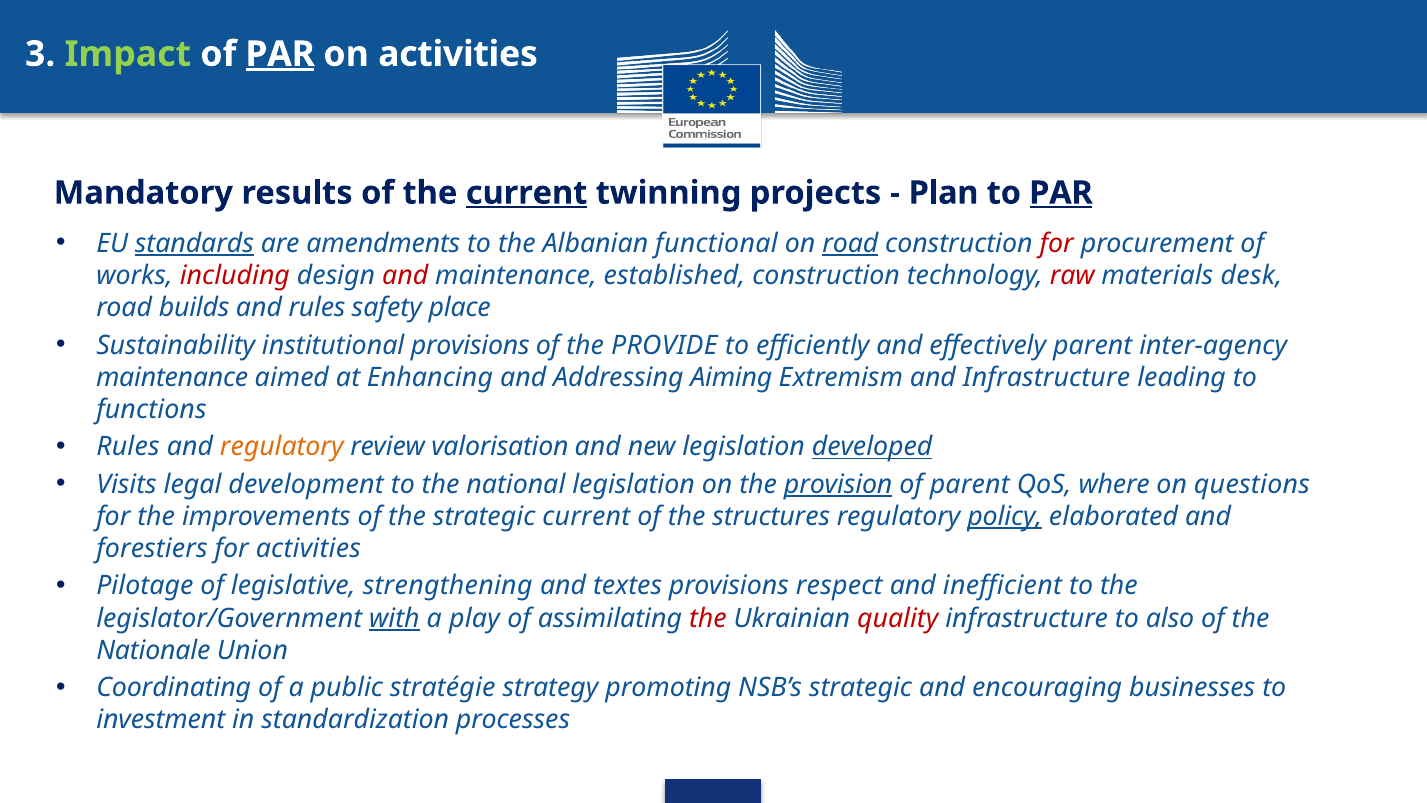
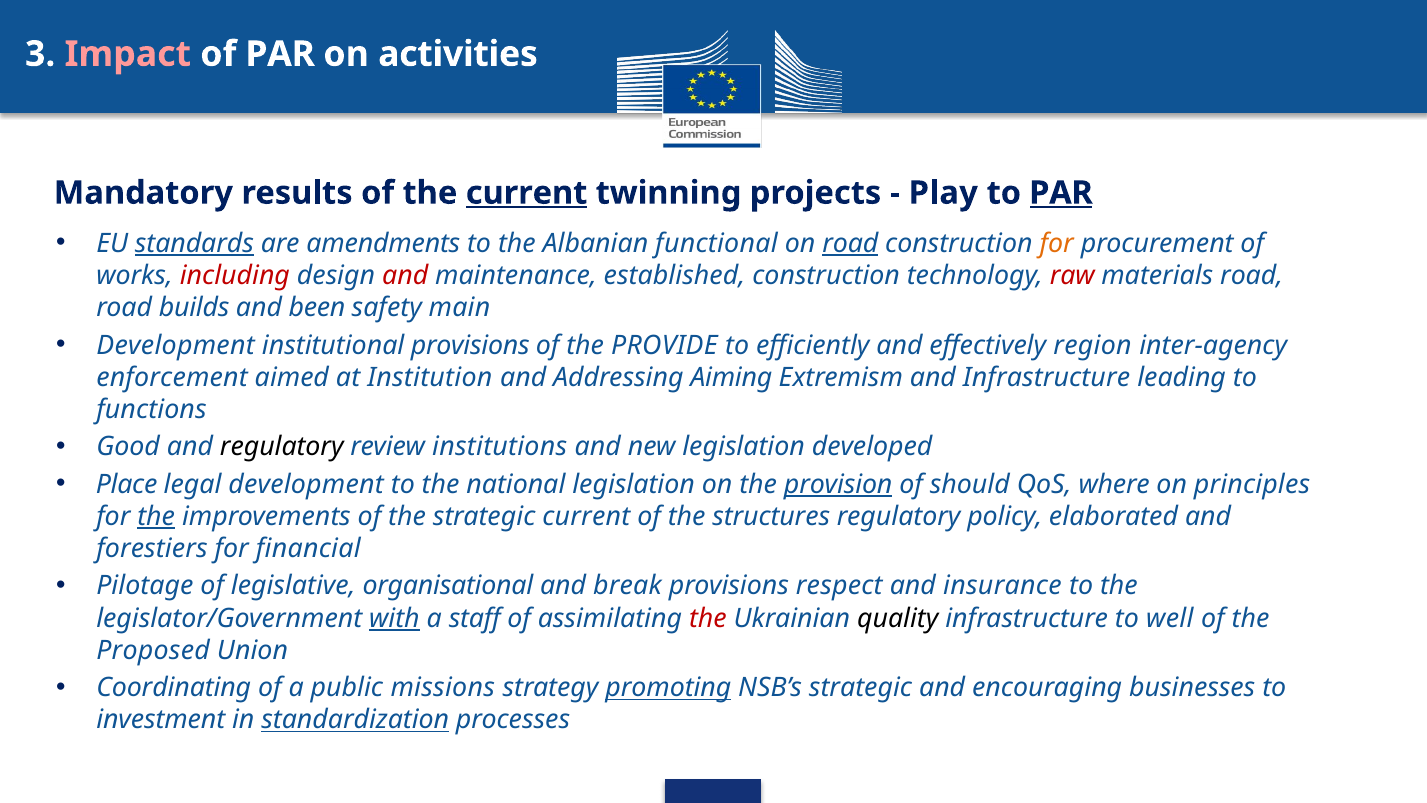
Impact colour: light green -> pink
PAR at (280, 54) underline: present -> none
Plan: Plan -> Play
for at (1057, 243) colour: red -> orange
materials desk: desk -> road
and rules: rules -> been
place: place -> main
Sustainability at (176, 345): Sustainability -> Development
effectively parent: parent -> region
maintenance at (172, 377): maintenance -> enforcement
Enhancing: Enhancing -> Institution
Rules at (128, 447): Rules -> Good
regulatory at (282, 447) colour: orange -> black
valorisation: valorisation -> institutions
developed underline: present -> none
Visits: Visits -> Place
of parent: parent -> should
questions: questions -> principles
the at (156, 516) underline: none -> present
policy underline: present -> none
for activities: activities -> financial
strengthening: strengthening -> organisational
textes: textes -> break
inefficient: inefficient -> insurance
play: play -> staff
quality colour: red -> black
also: also -> well
Nationale: Nationale -> Proposed
stratégie: stratégie -> missions
promoting underline: none -> present
standardization underline: none -> present
